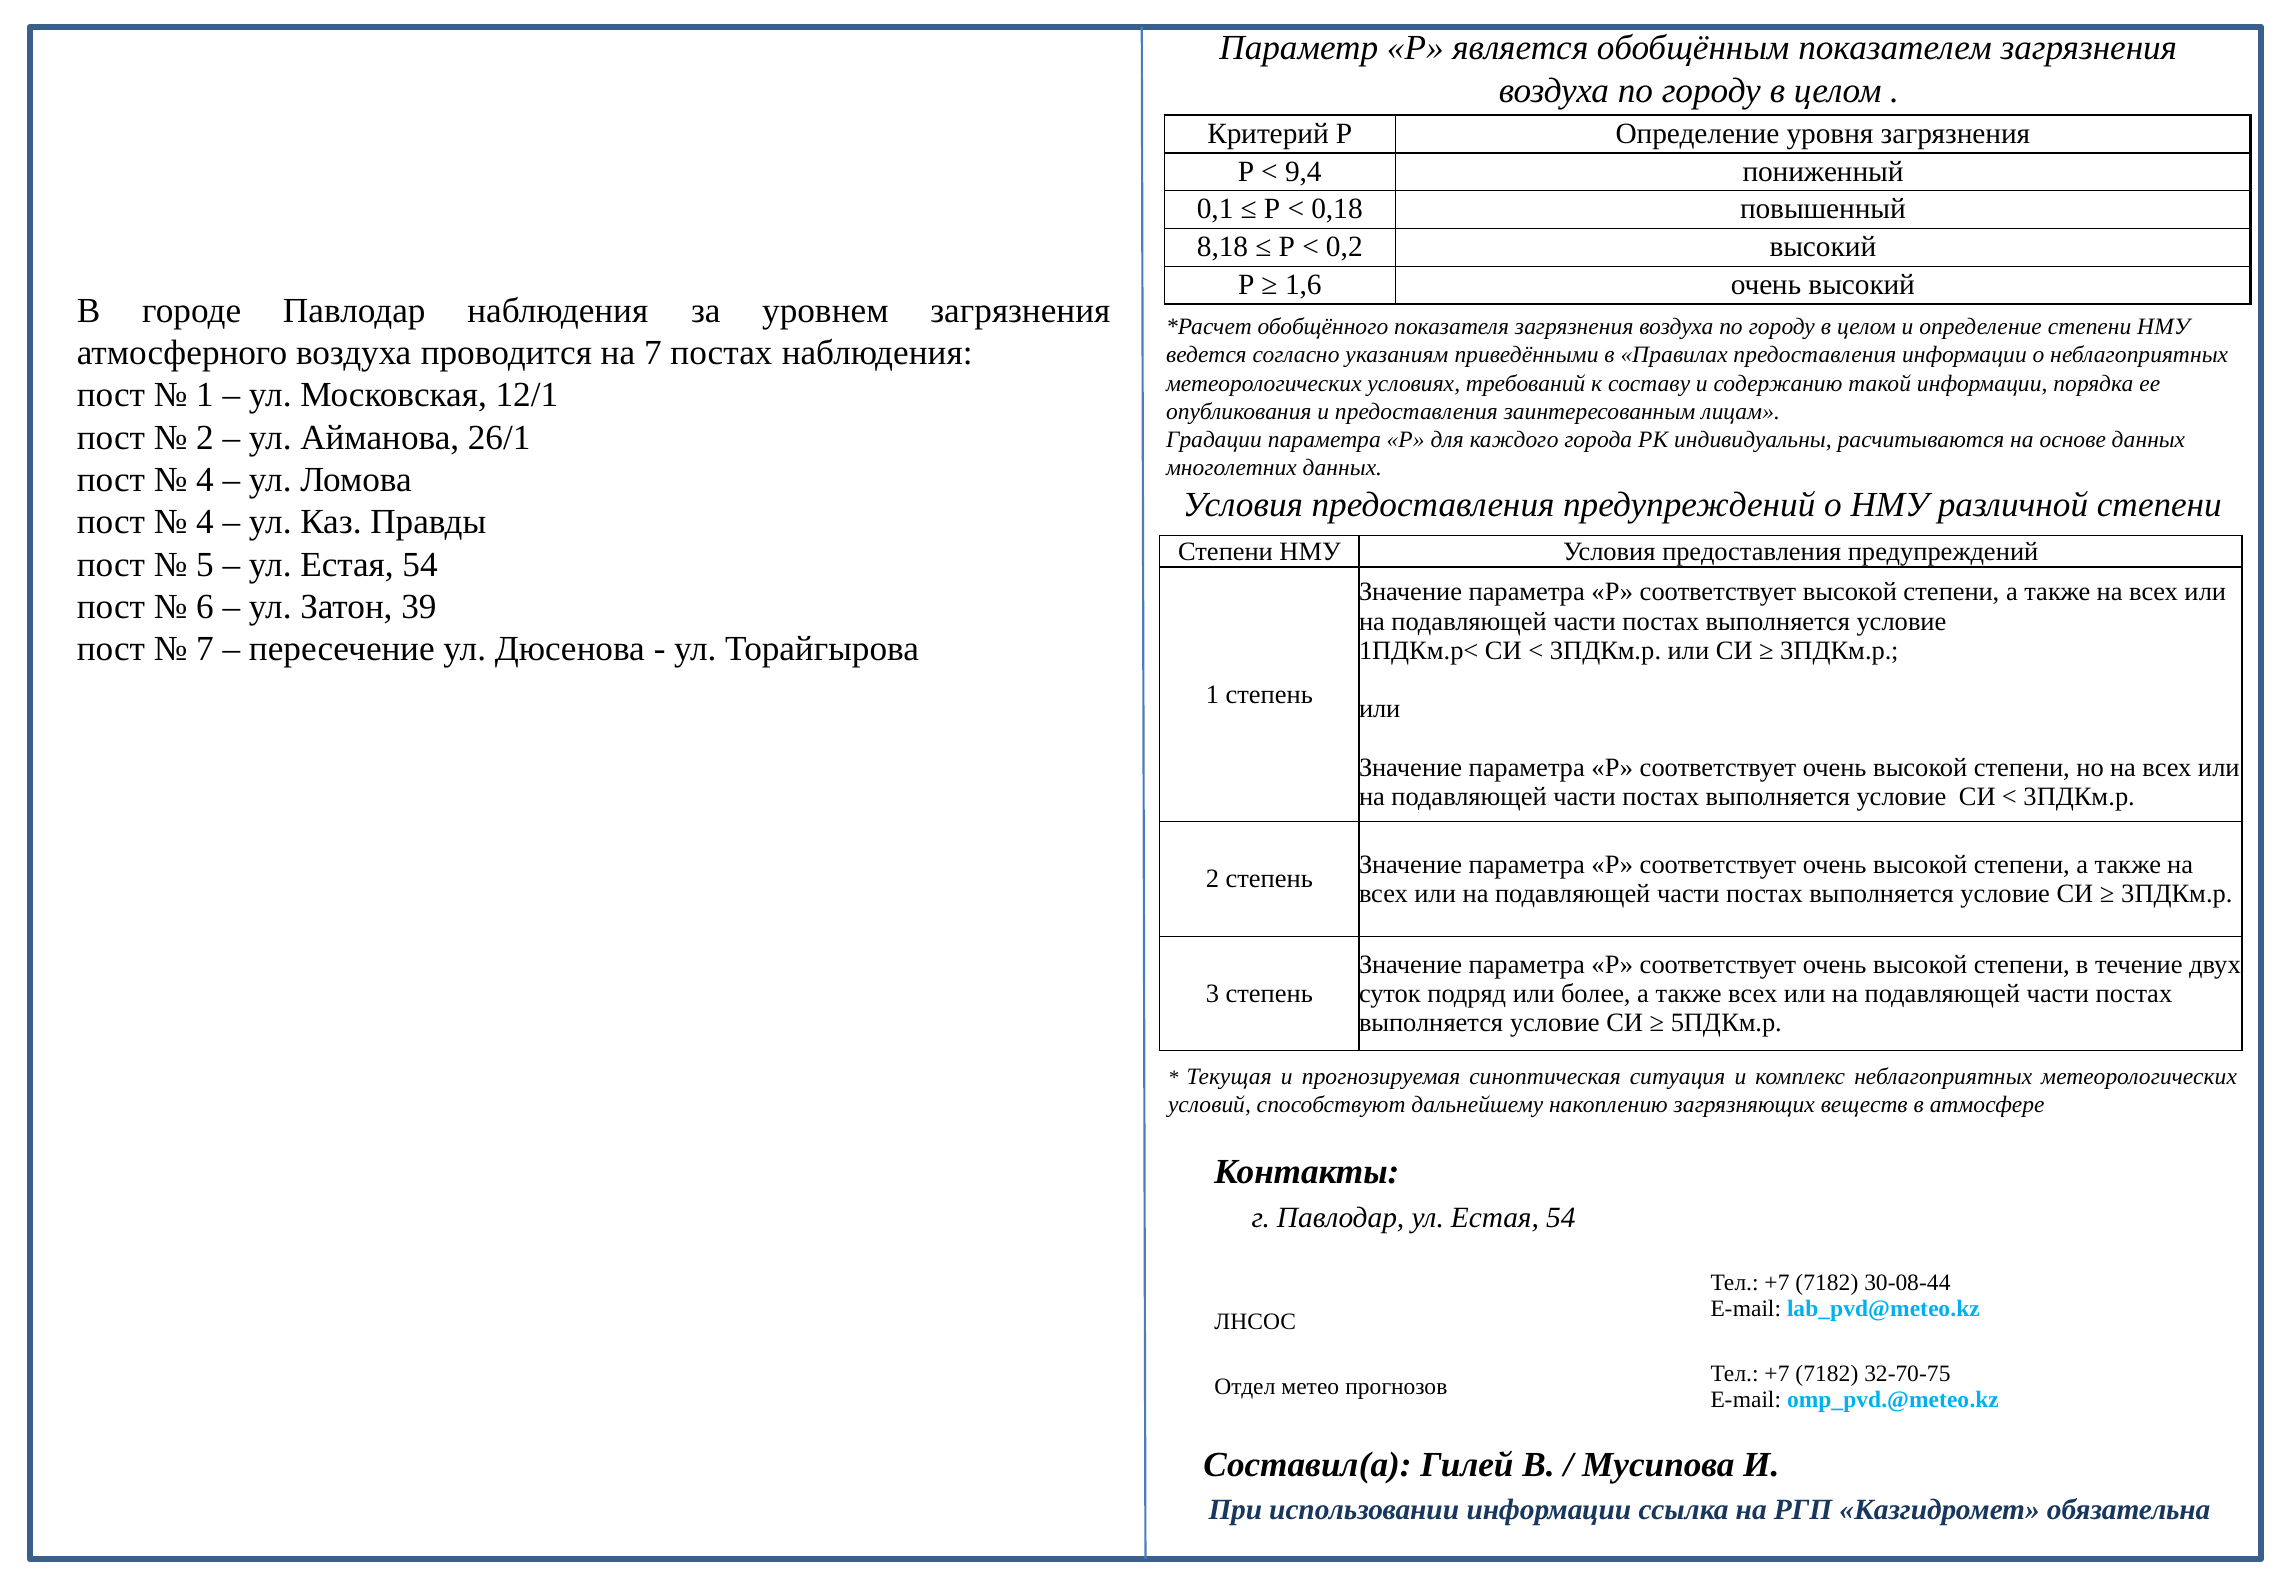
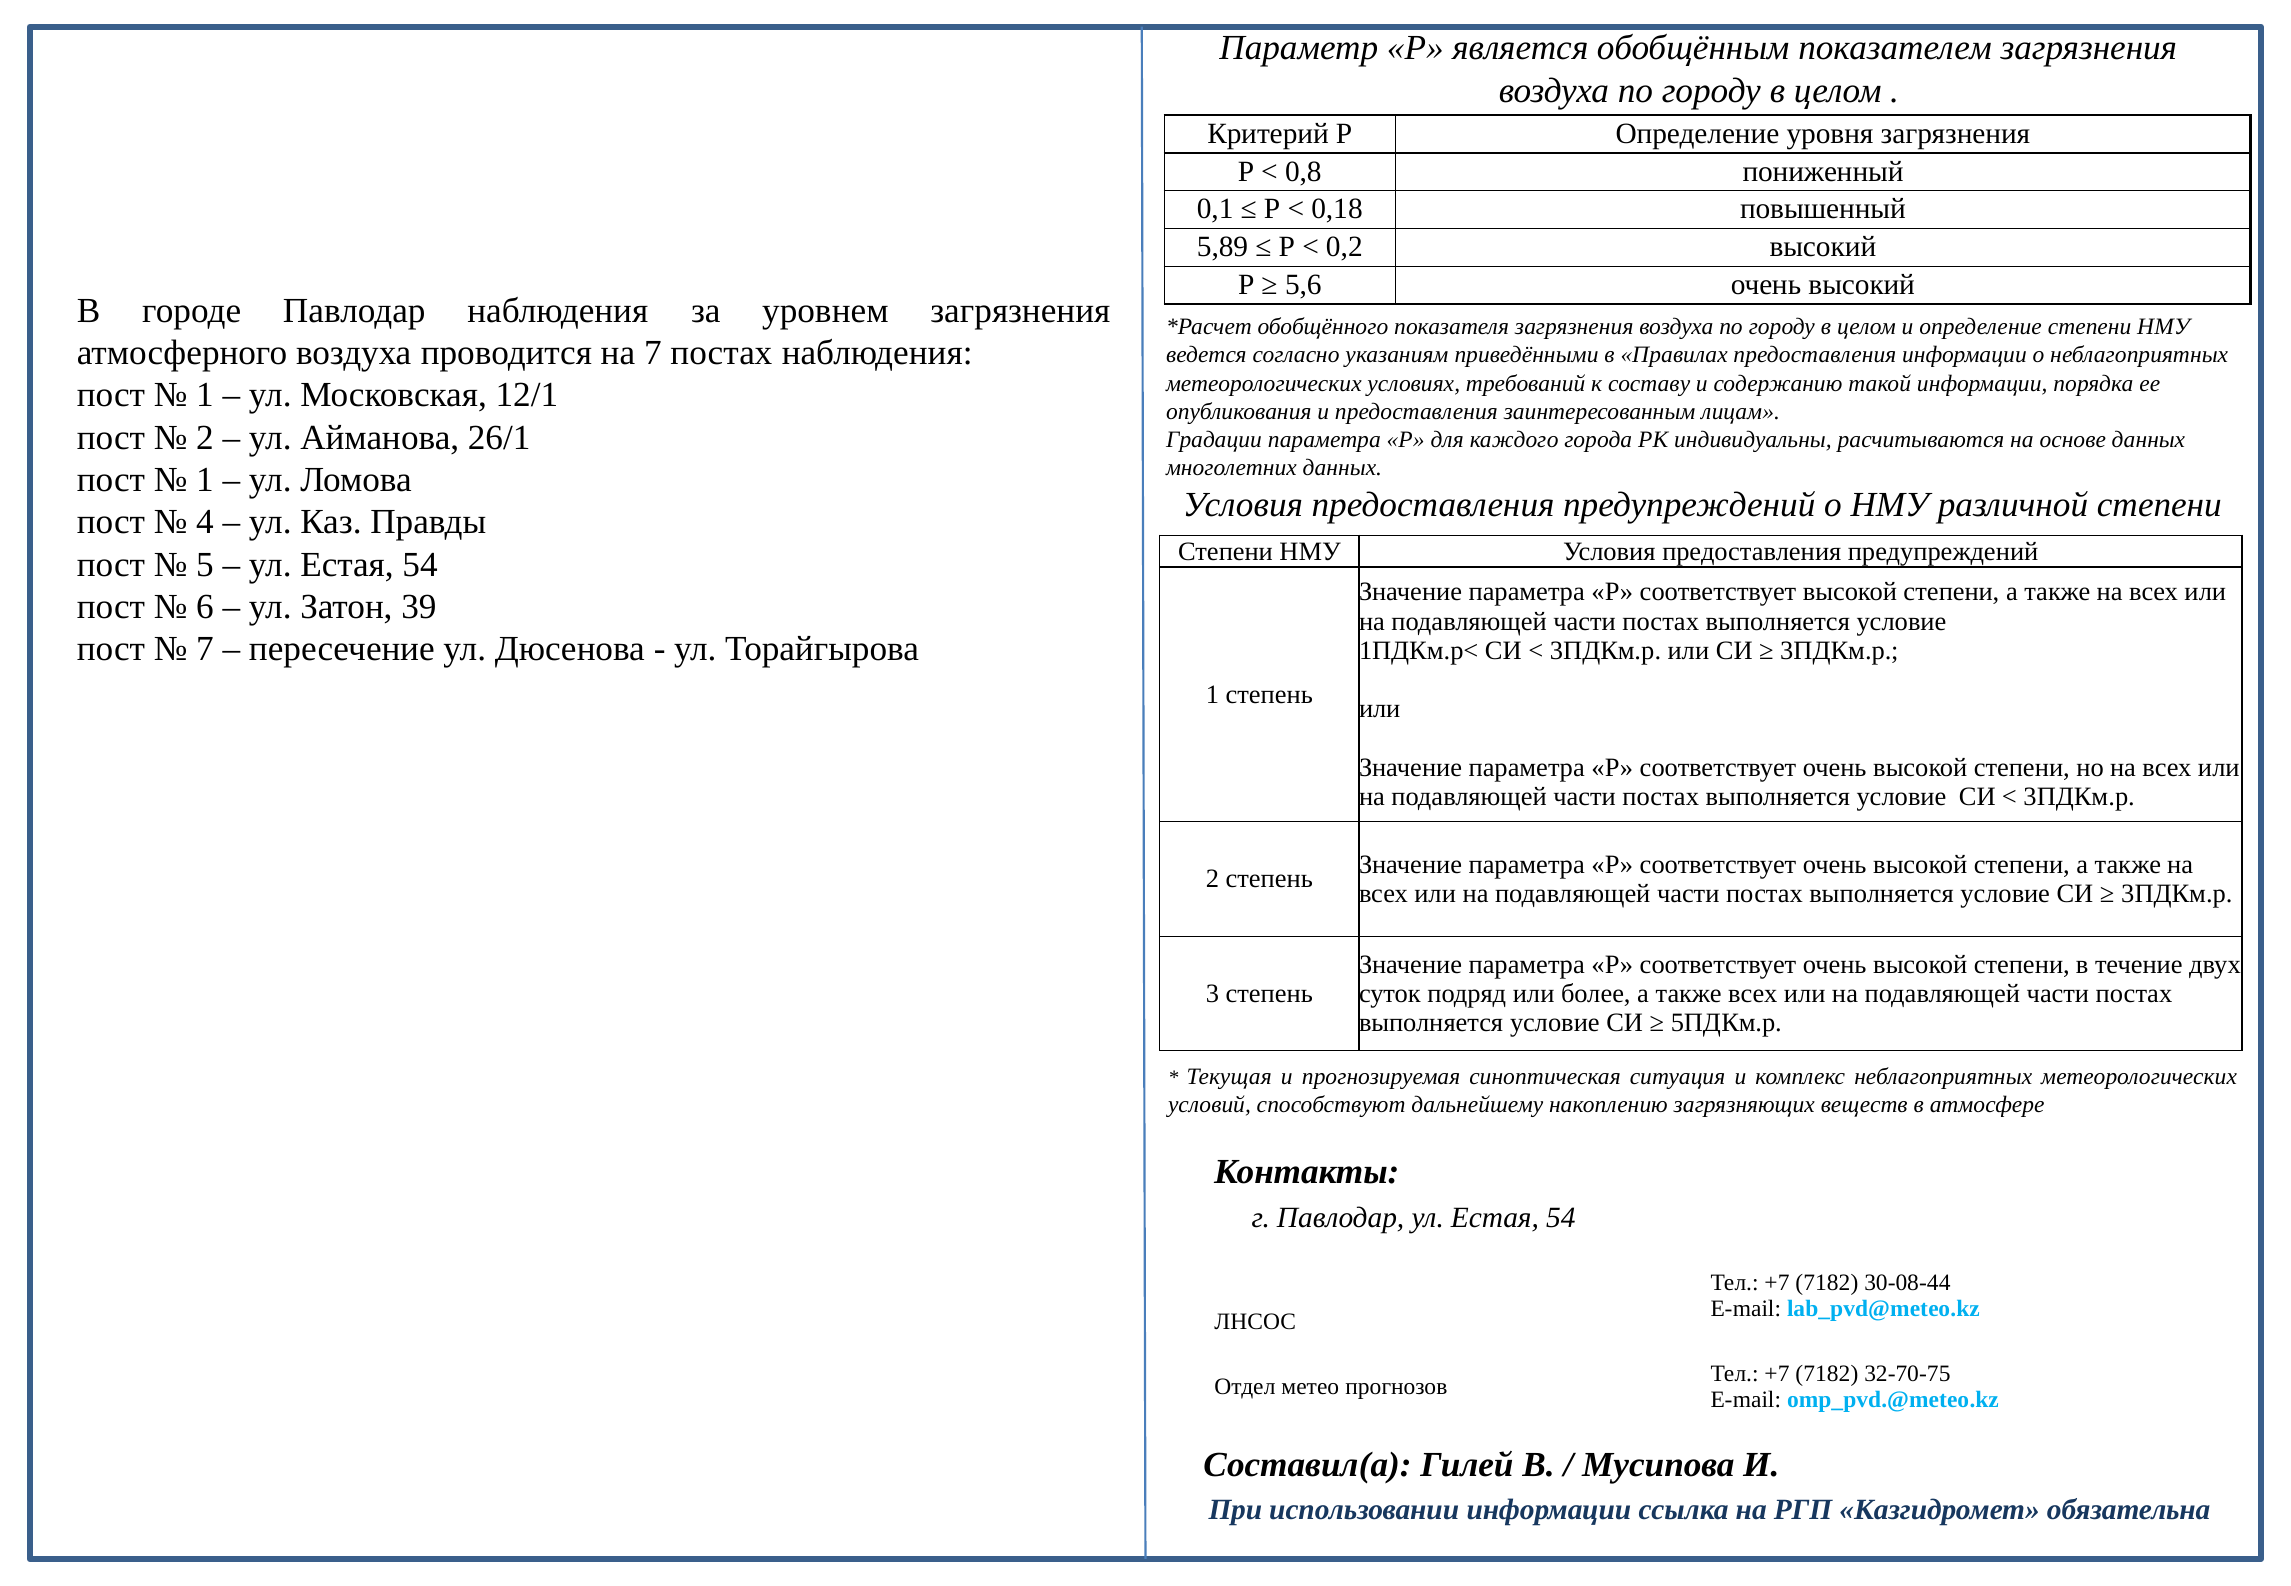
9,4: 9,4 -> 0,8
8,18: 8,18 -> 5,89
1,6: 1,6 -> 5,6
4 at (205, 480): 4 -> 1
